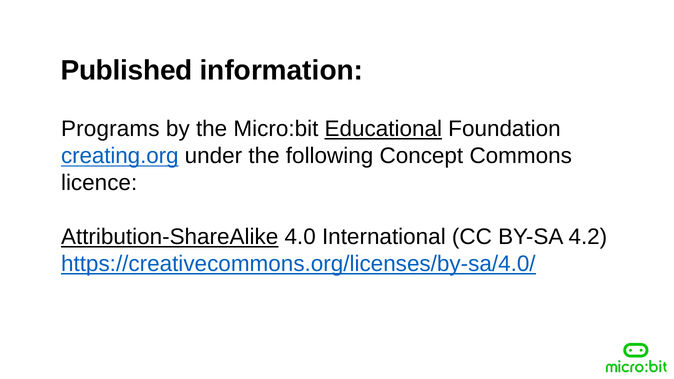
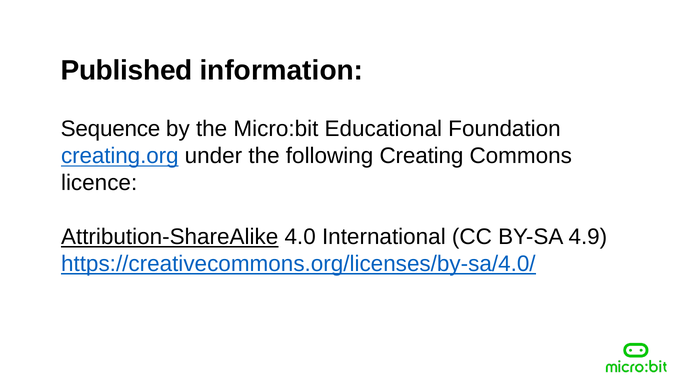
Programs: Programs -> Sequence
Educational underline: present -> none
Concept: Concept -> Creating
4.2: 4.2 -> 4.9
